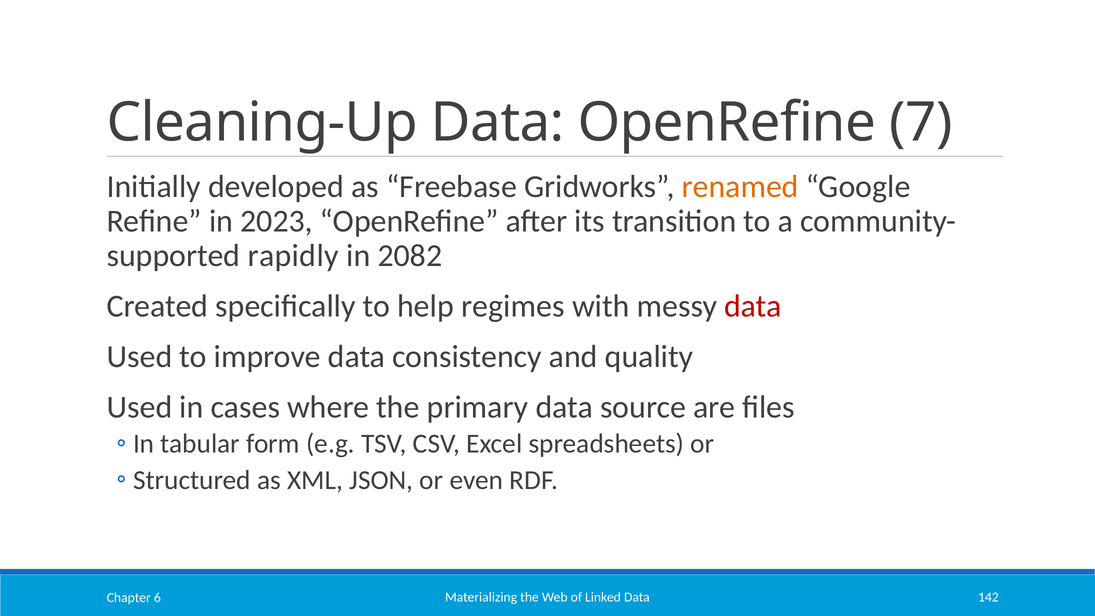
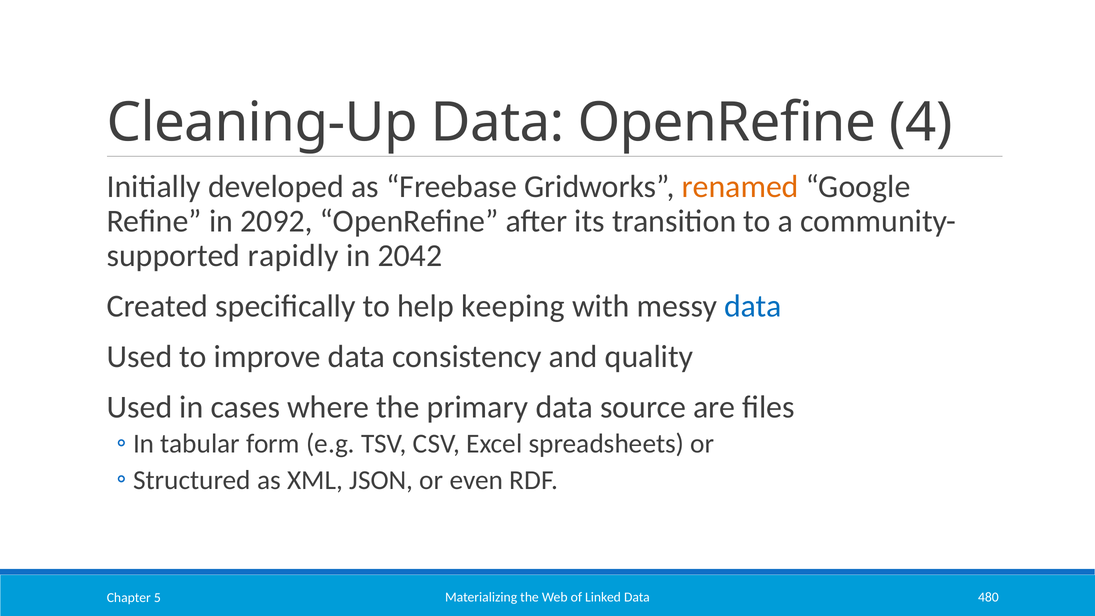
7: 7 -> 4
2023: 2023 -> 2092
2082: 2082 -> 2042
regimes: regimes -> keeping
data at (753, 306) colour: red -> blue
142: 142 -> 480
6: 6 -> 5
